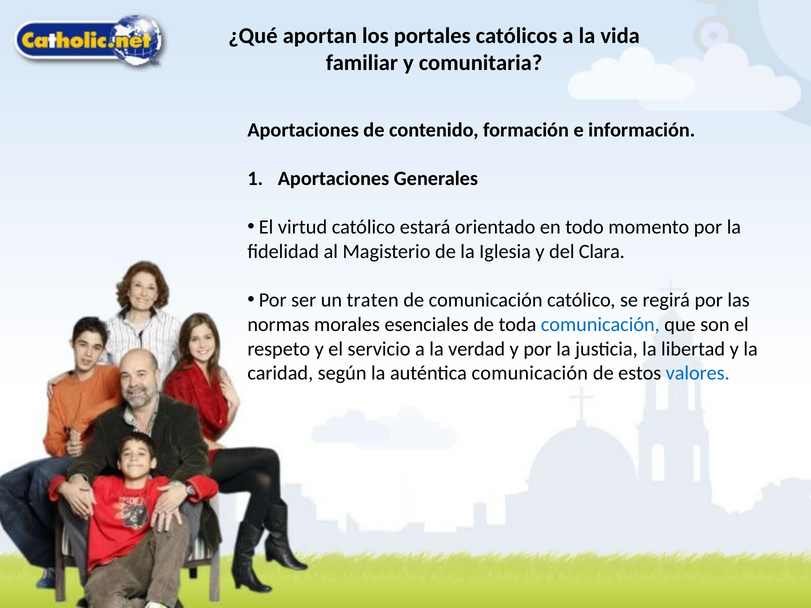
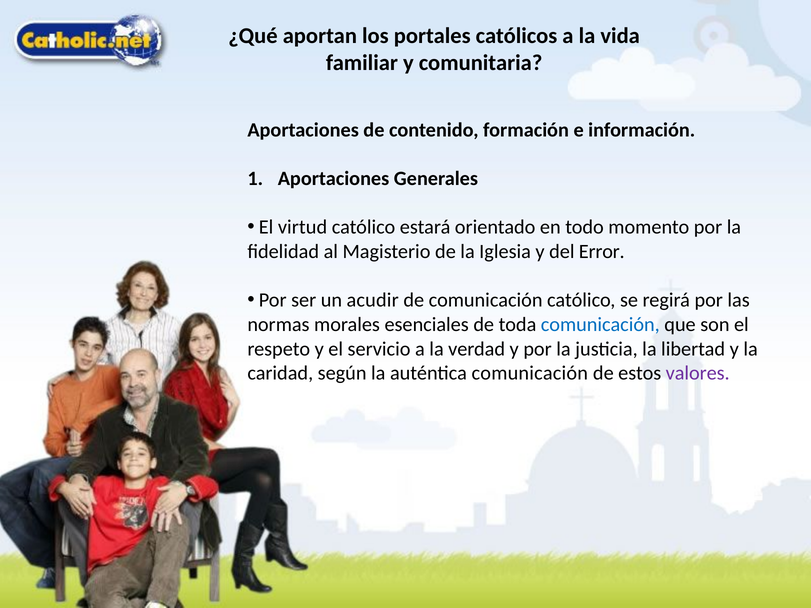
Clara: Clara -> Error
traten: traten -> acudir
valores colour: blue -> purple
